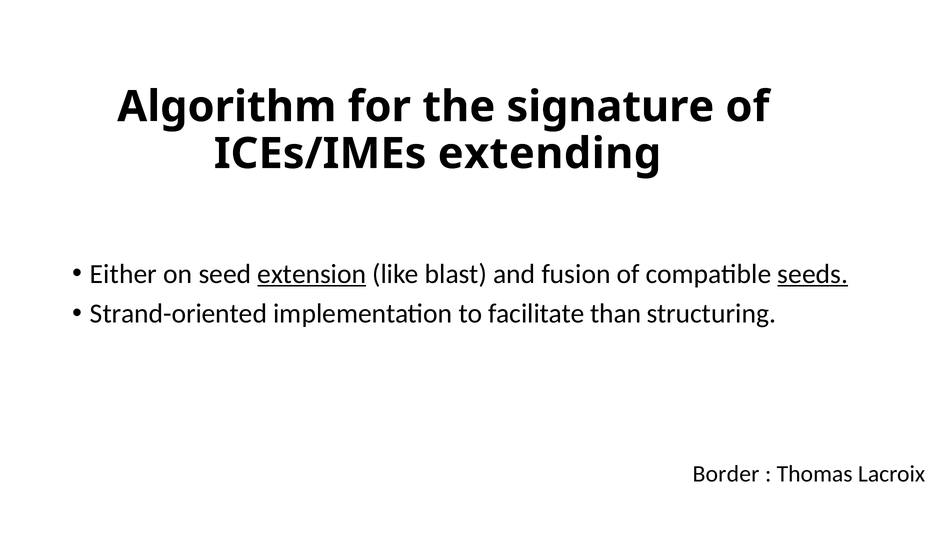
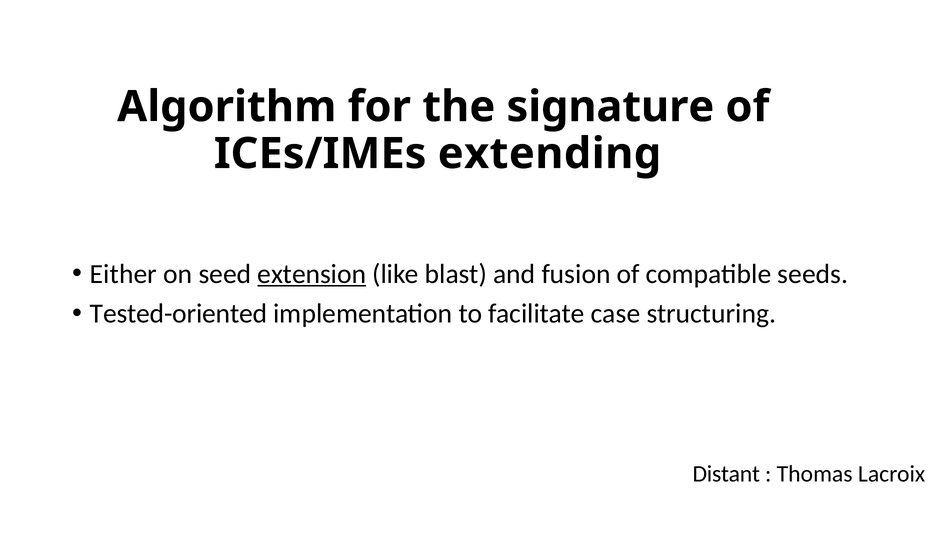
seeds underline: present -> none
Strand-oriented: Strand-oriented -> Tested-oriented
than: than -> case
Border: Border -> Distant
